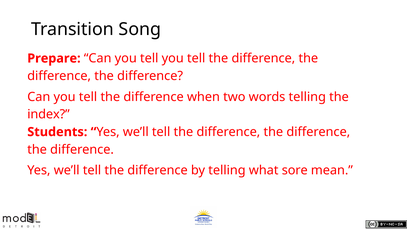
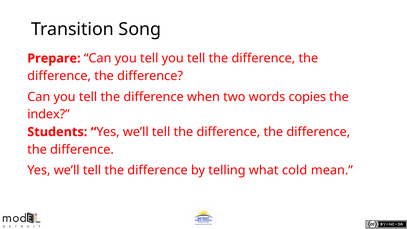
words telling: telling -> copies
sore: sore -> cold
